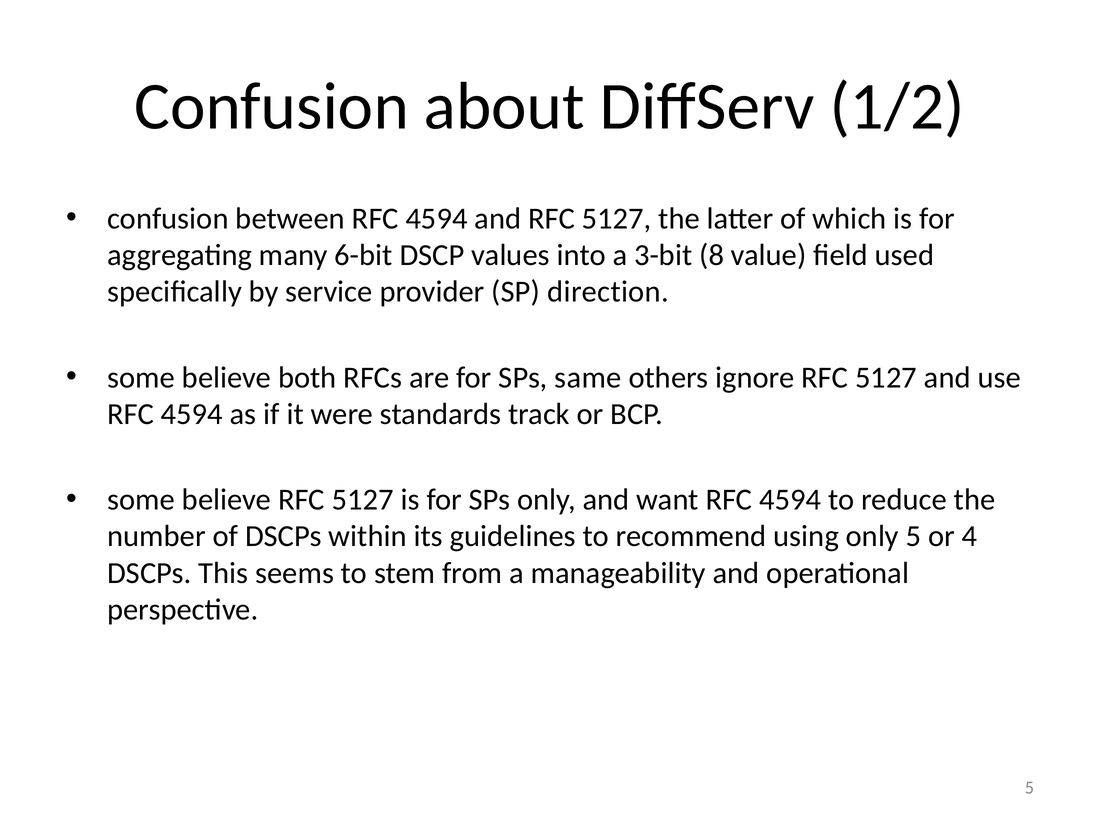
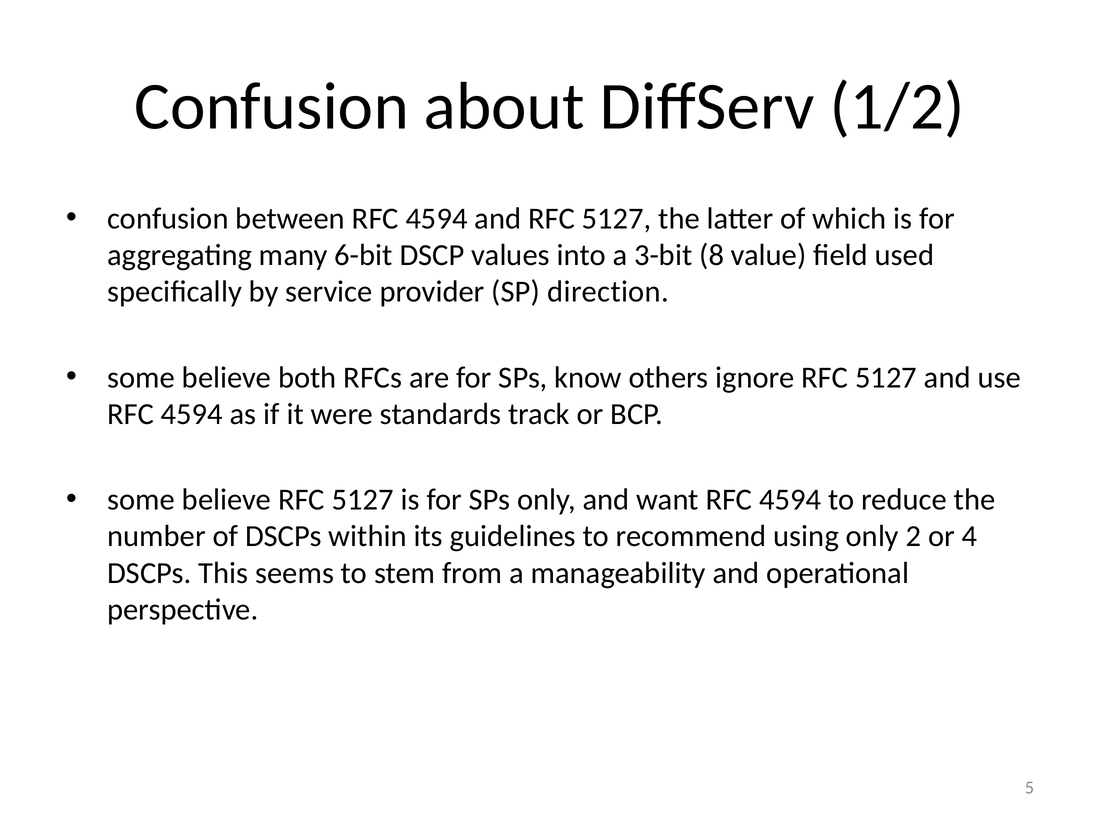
same: same -> know
only 5: 5 -> 2
